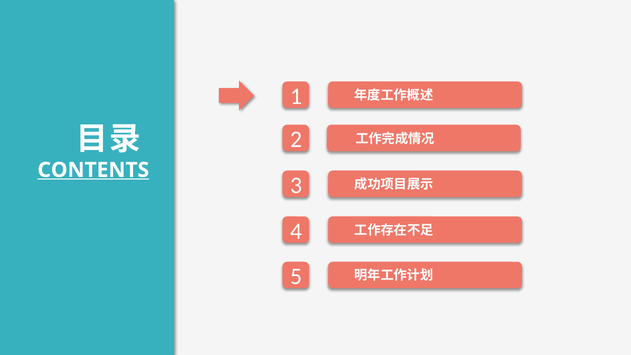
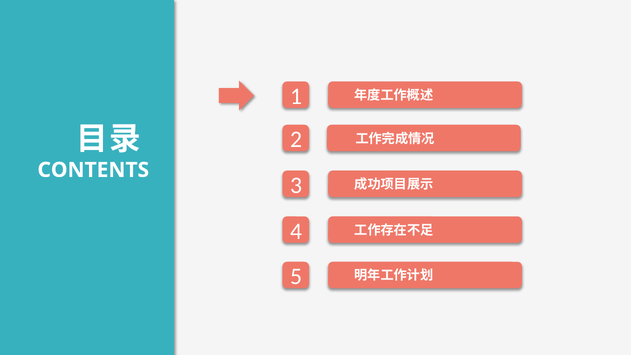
CONTENTS underline: present -> none
